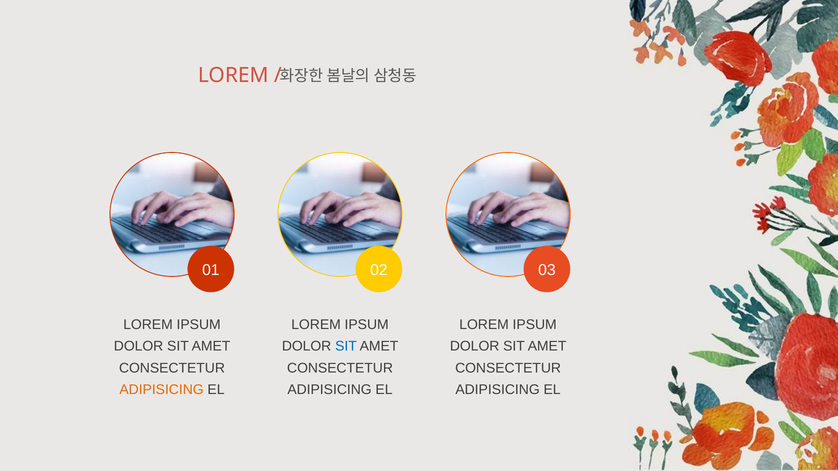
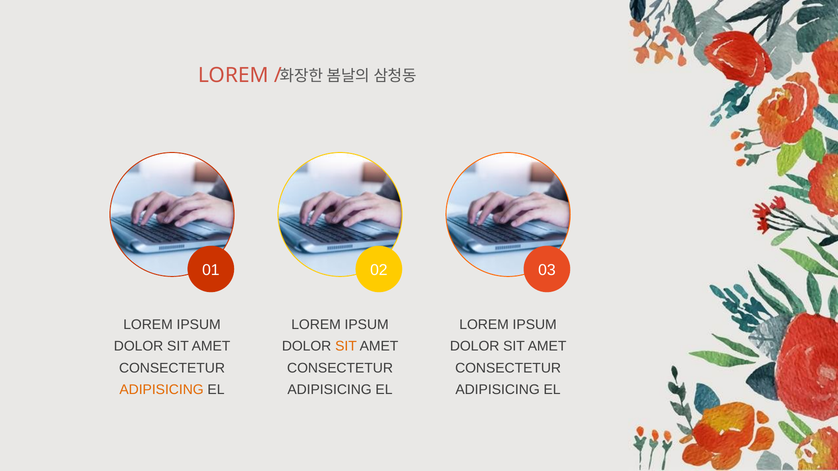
SIT at (346, 347) colour: blue -> orange
